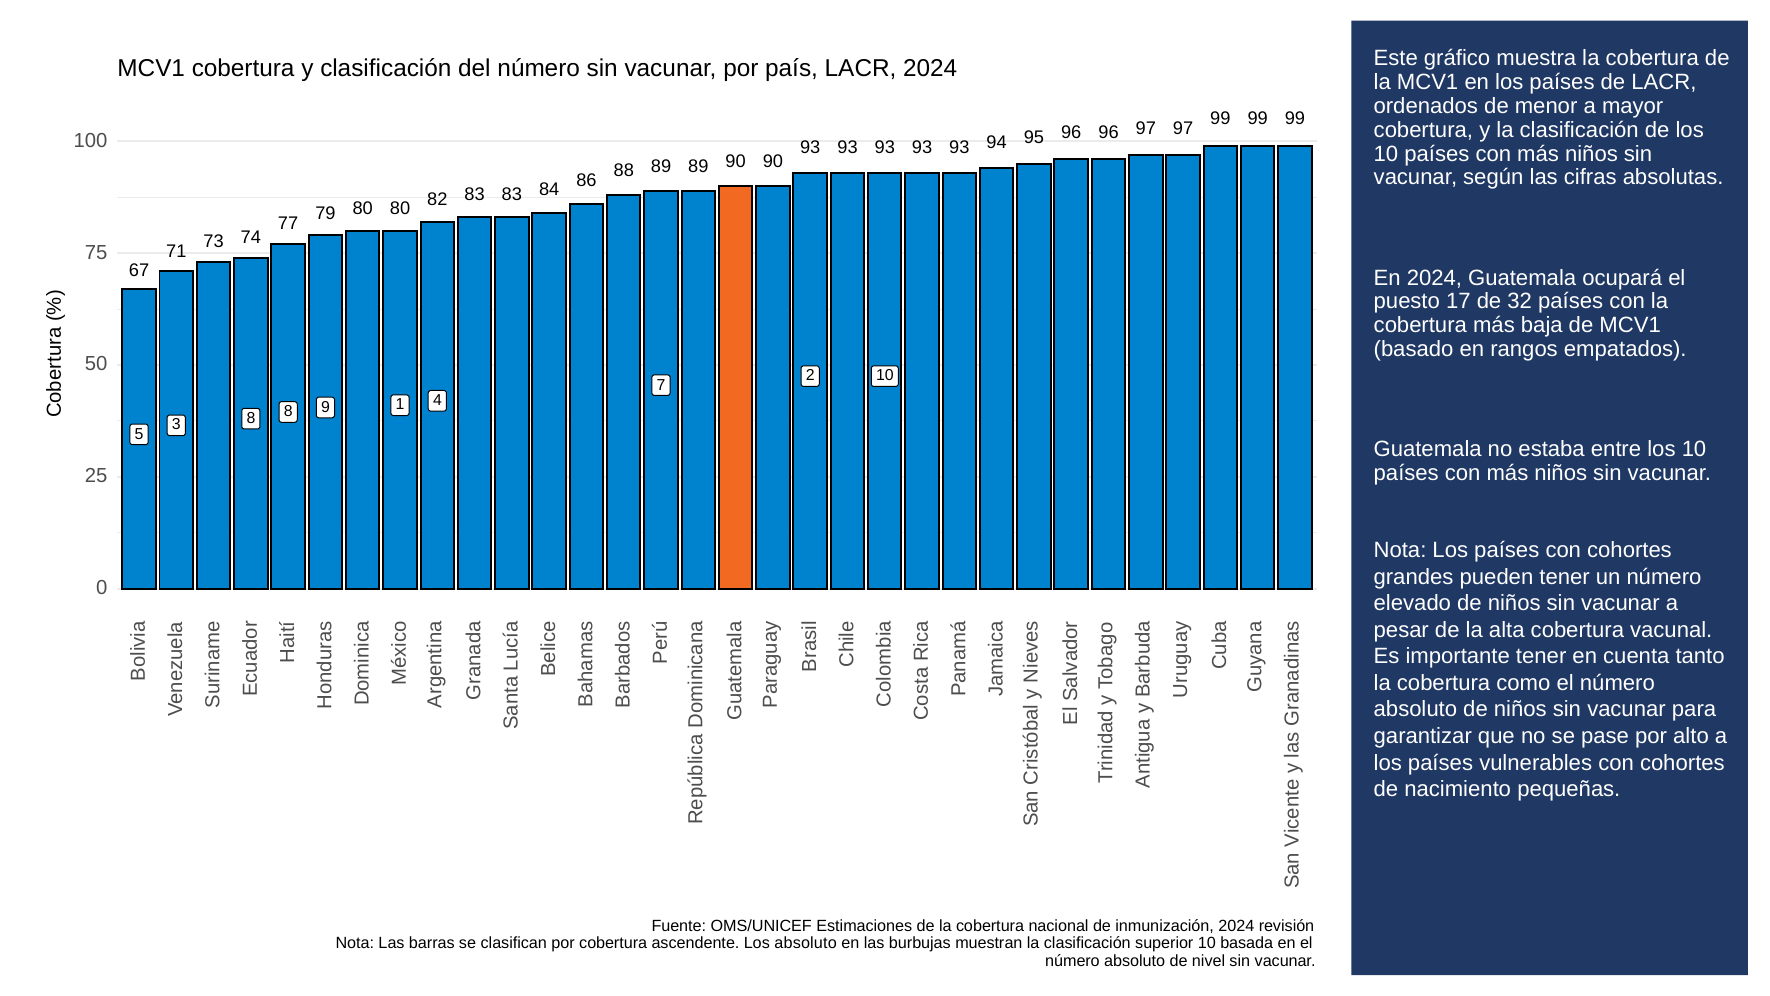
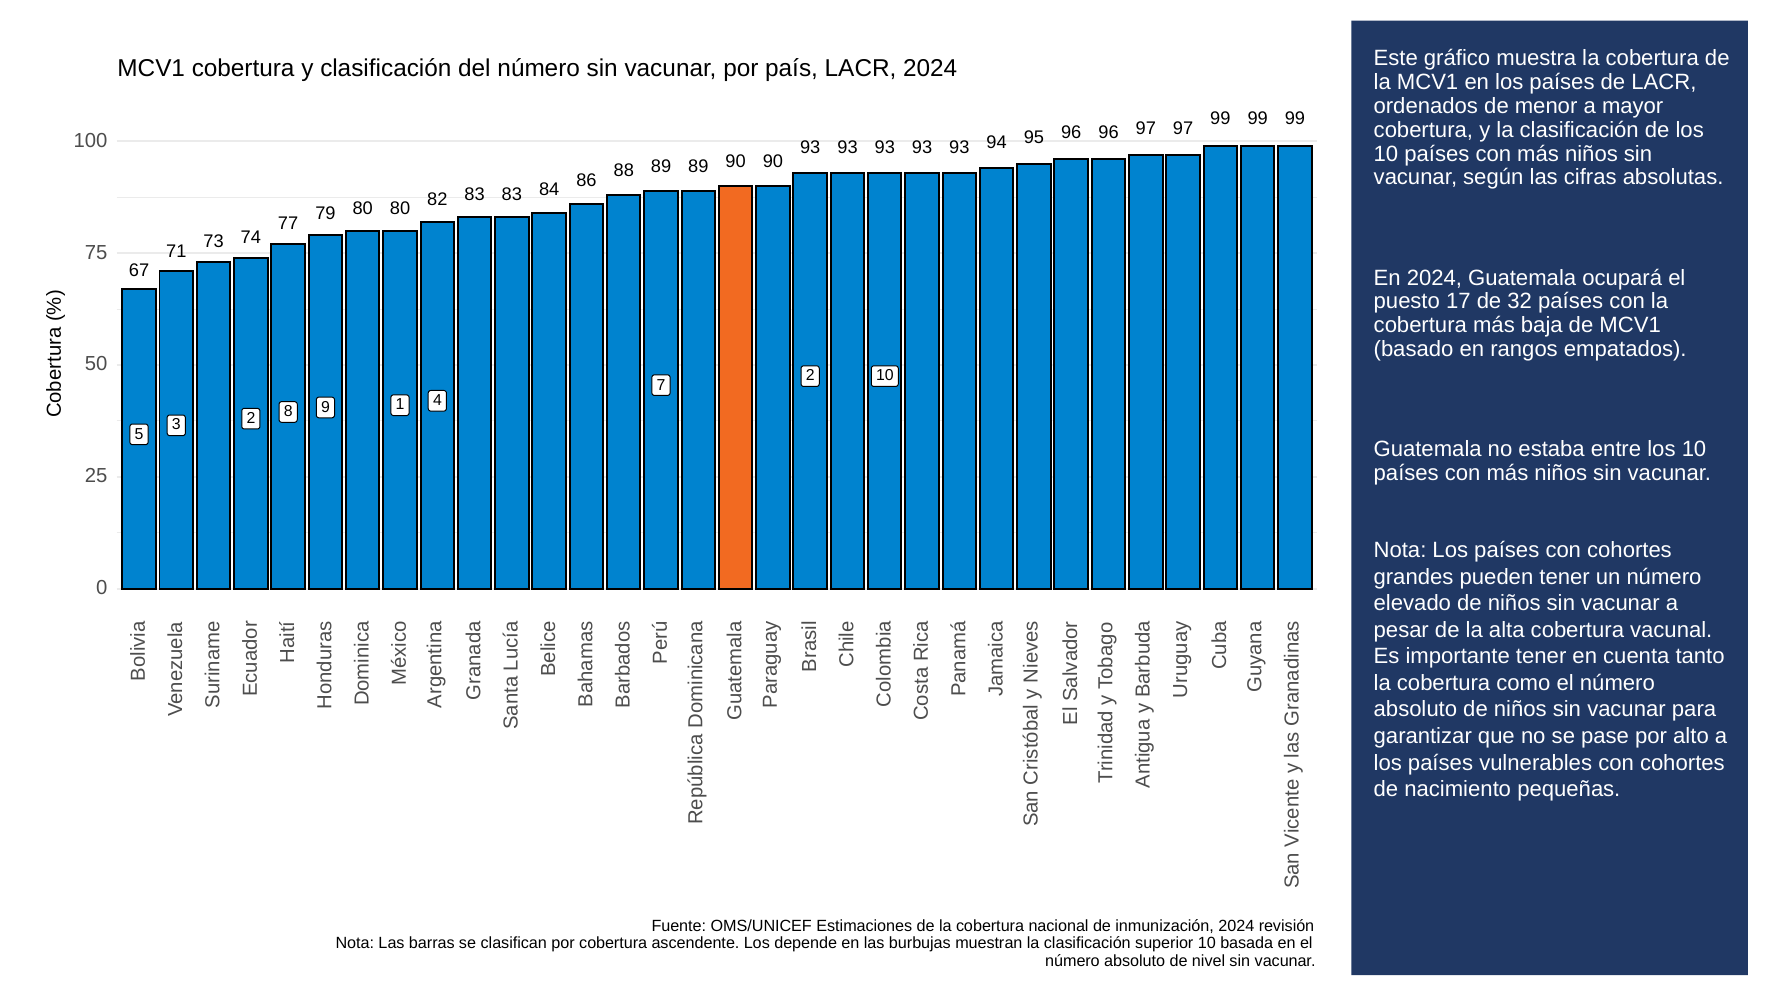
3 8: 8 -> 2
Los absoluto: absoluto -> depende
